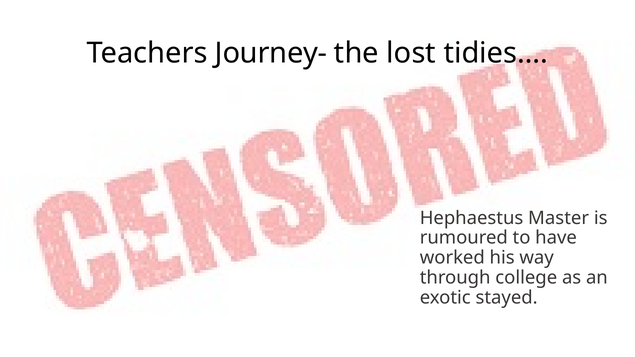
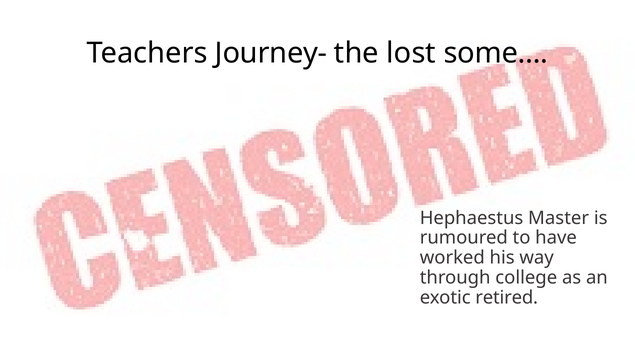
tidies…: tidies… -> some…
stayed: stayed -> retired
